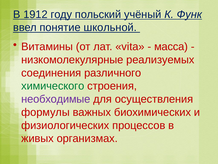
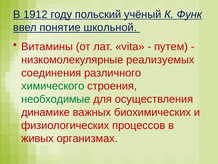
масса: масса -> путем
необходимые colour: purple -> green
формулы: формулы -> динамике
